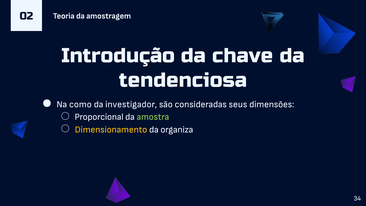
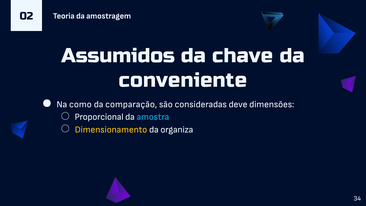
Introdução: Introdução -> Assumidos
tendenciosa: tendenciosa -> conveniente
investigador: investigador -> comparação
seus: seus -> deve
amostra colour: light green -> light blue
